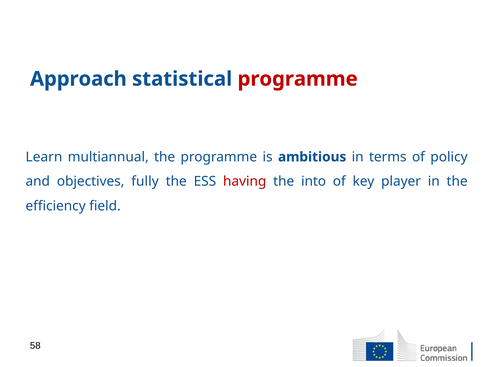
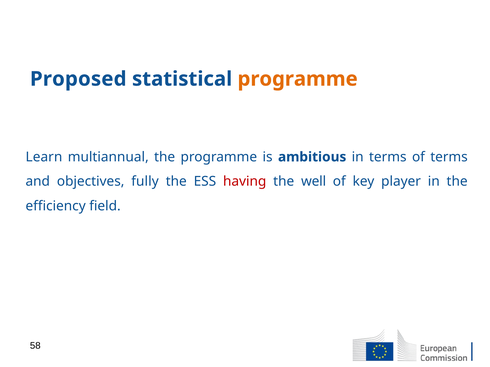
Approach: Approach -> Proposed
programme at (298, 79) colour: red -> orange
of policy: policy -> terms
into: into -> well
